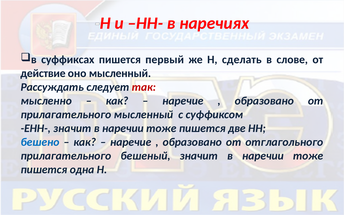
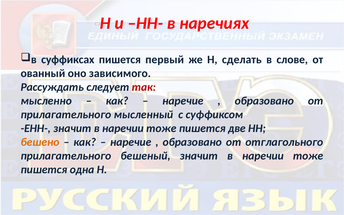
действие: действие -> ованный
оно мысленный: мысленный -> зависимого
бешено colour: blue -> orange
